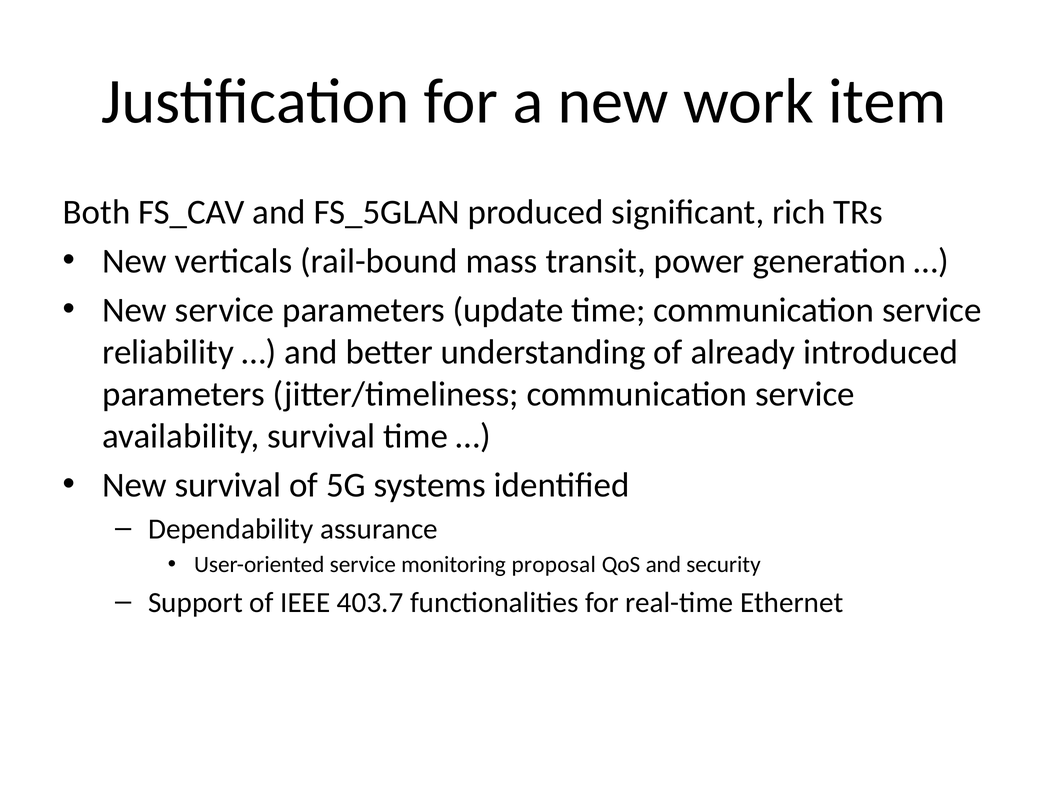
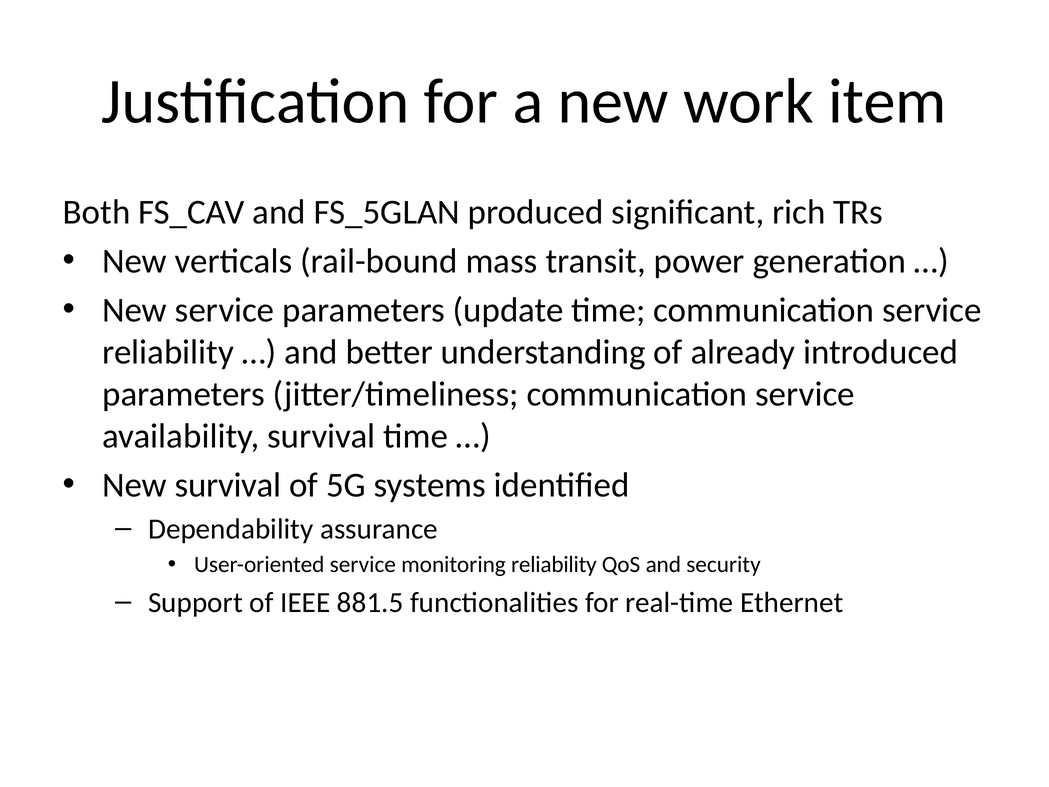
monitoring proposal: proposal -> reliability
403.7: 403.7 -> 881.5
